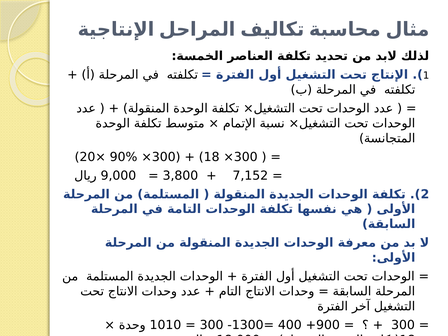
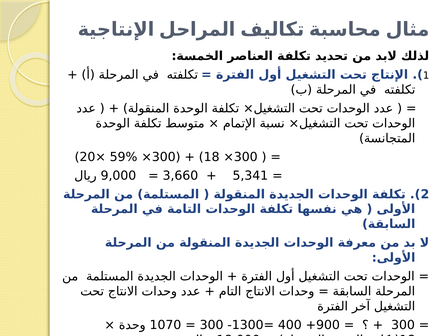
90%: 90% -> 59%
3,800: 3,800 -> 3,660
7,152: 7,152 -> 5,341
1010: 1010 -> 1070
